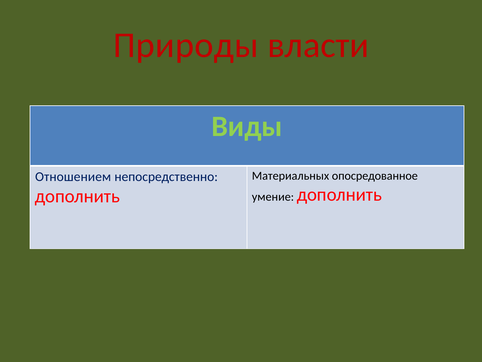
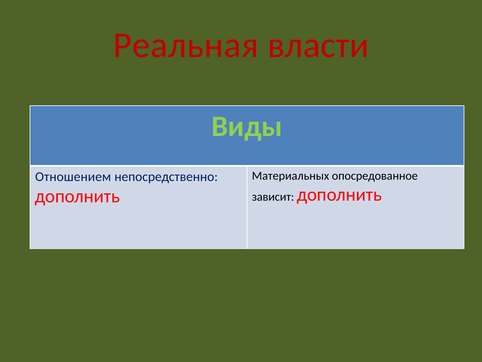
Природы: Природы -> Реальная
умение: умение -> зависит
